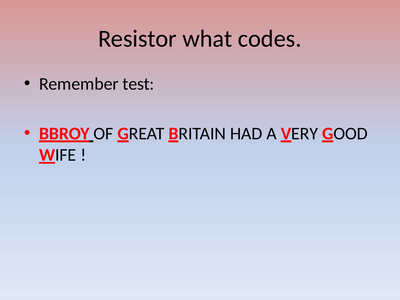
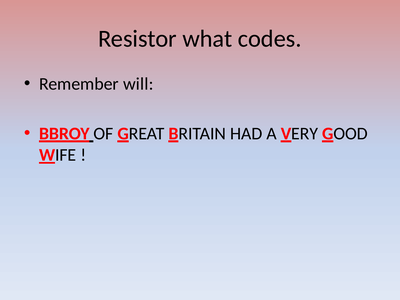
test: test -> will
